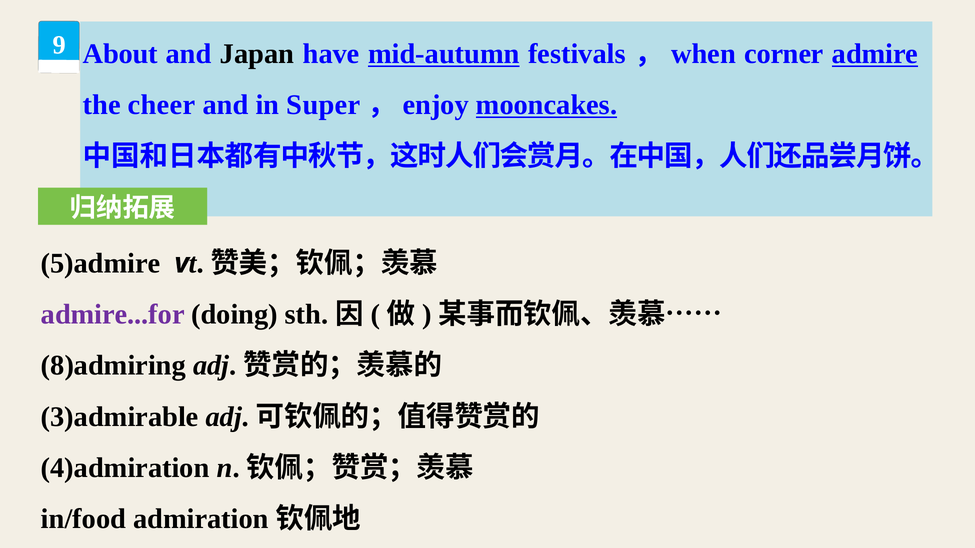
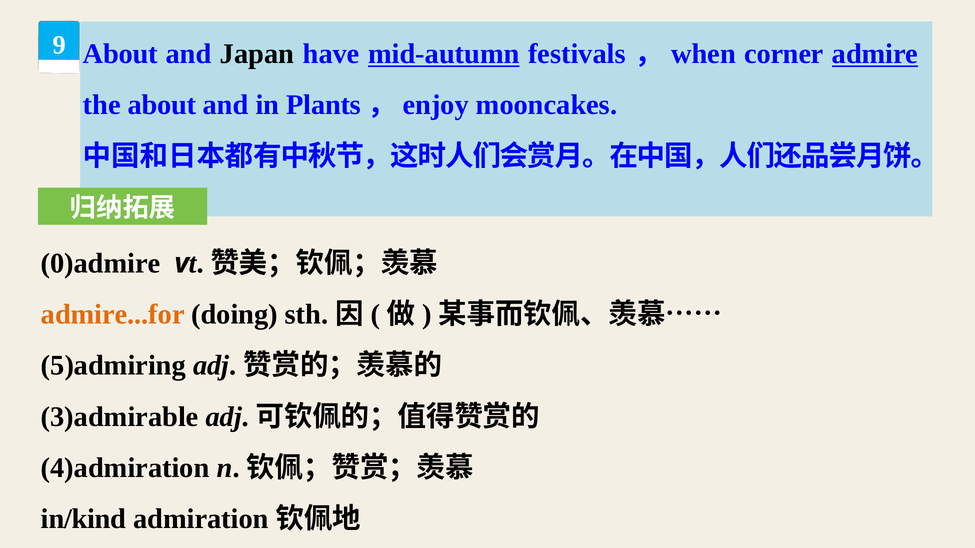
the cheer: cheer -> about
Super: Super -> Plants
mooncakes underline: present -> none
5)admire: 5)admire -> 0)admire
admire...for colour: purple -> orange
8)admiring: 8)admiring -> 5)admiring
in/food: in/food -> in/kind
